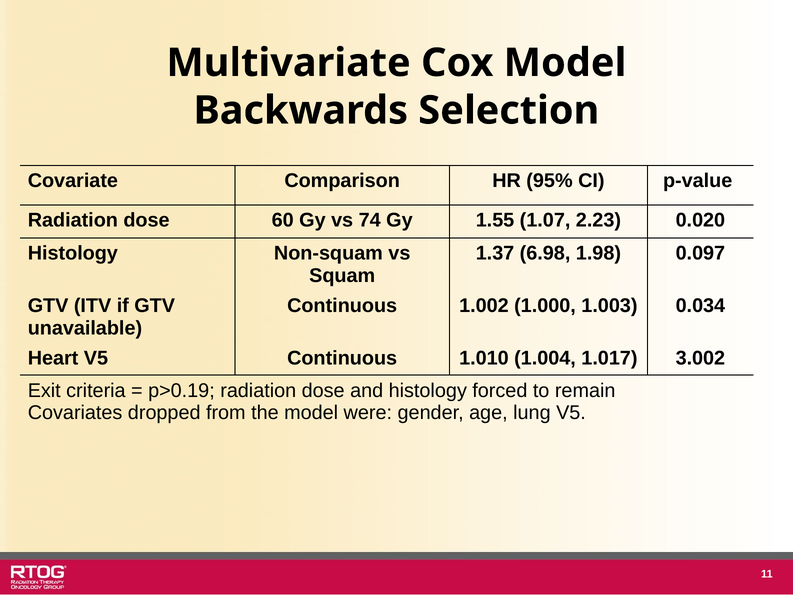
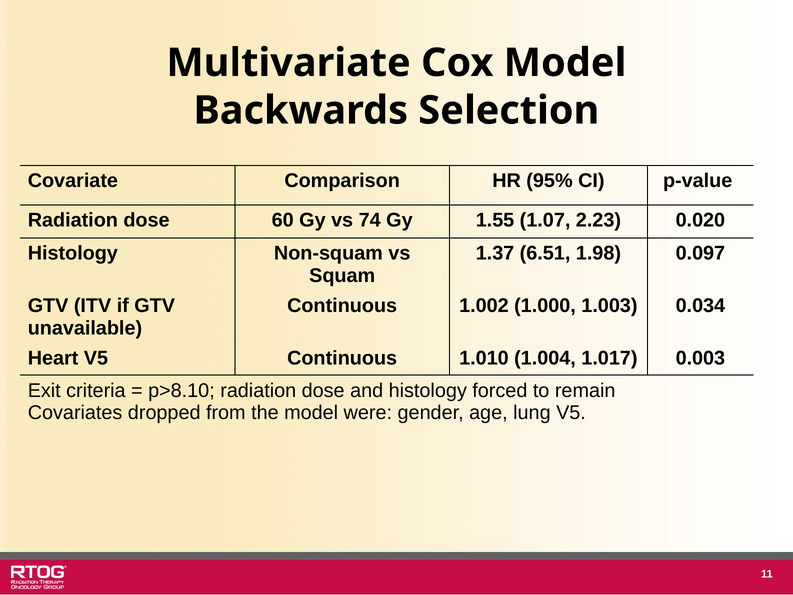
6.98: 6.98 -> 6.51
3.002: 3.002 -> 0.003
p>0.19: p>0.19 -> p>8.10
